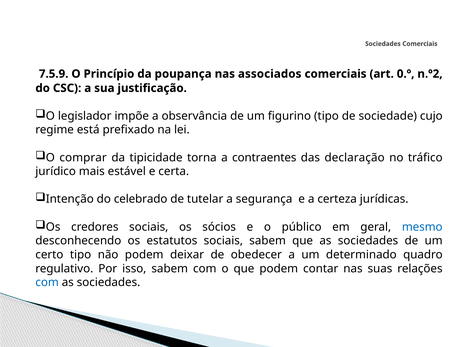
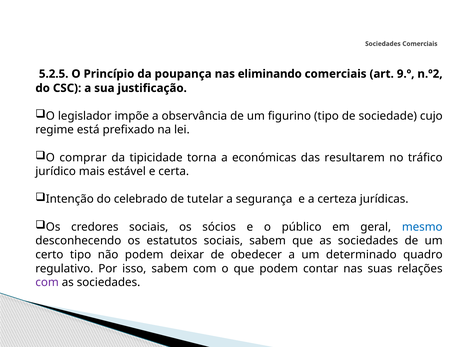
7.5.9: 7.5.9 -> 5.2.5
associados: associados -> eliminando
0.º: 0.º -> 9.º
contraentes: contraentes -> económicas
declaração: declaração -> resultarem
com at (47, 283) colour: blue -> purple
